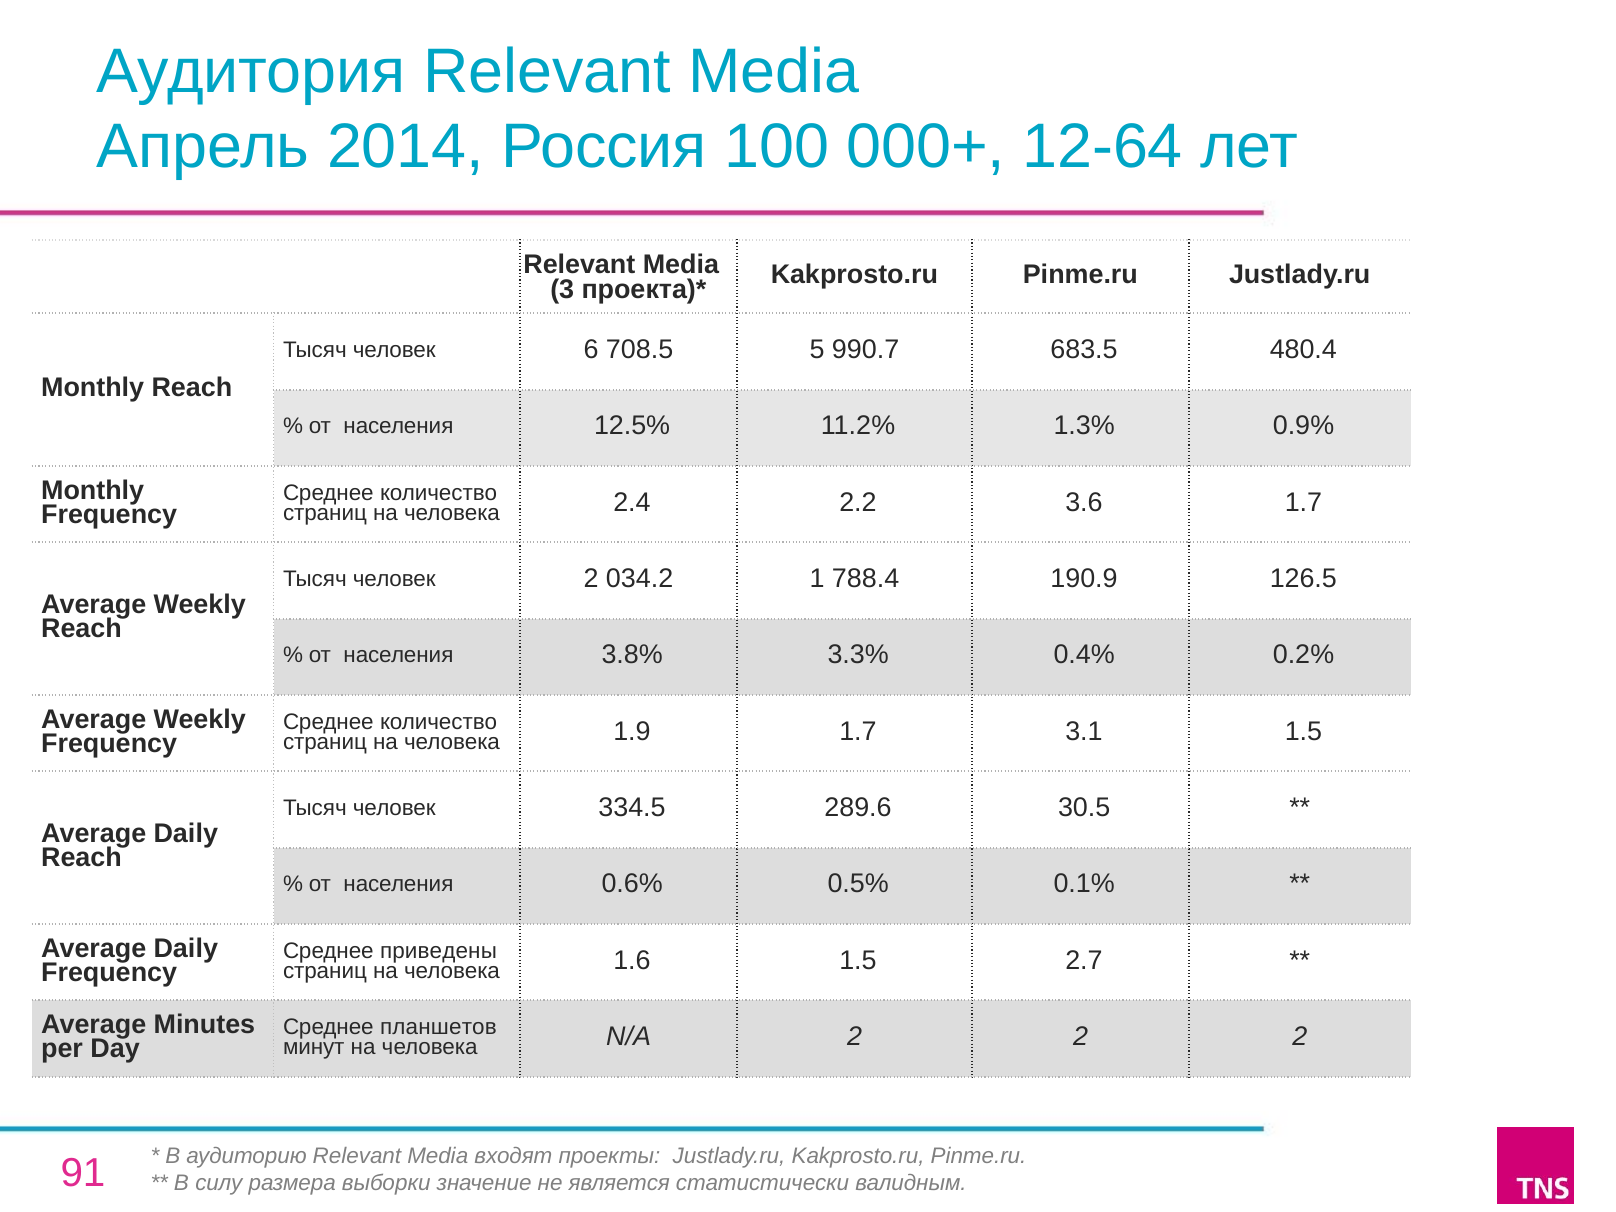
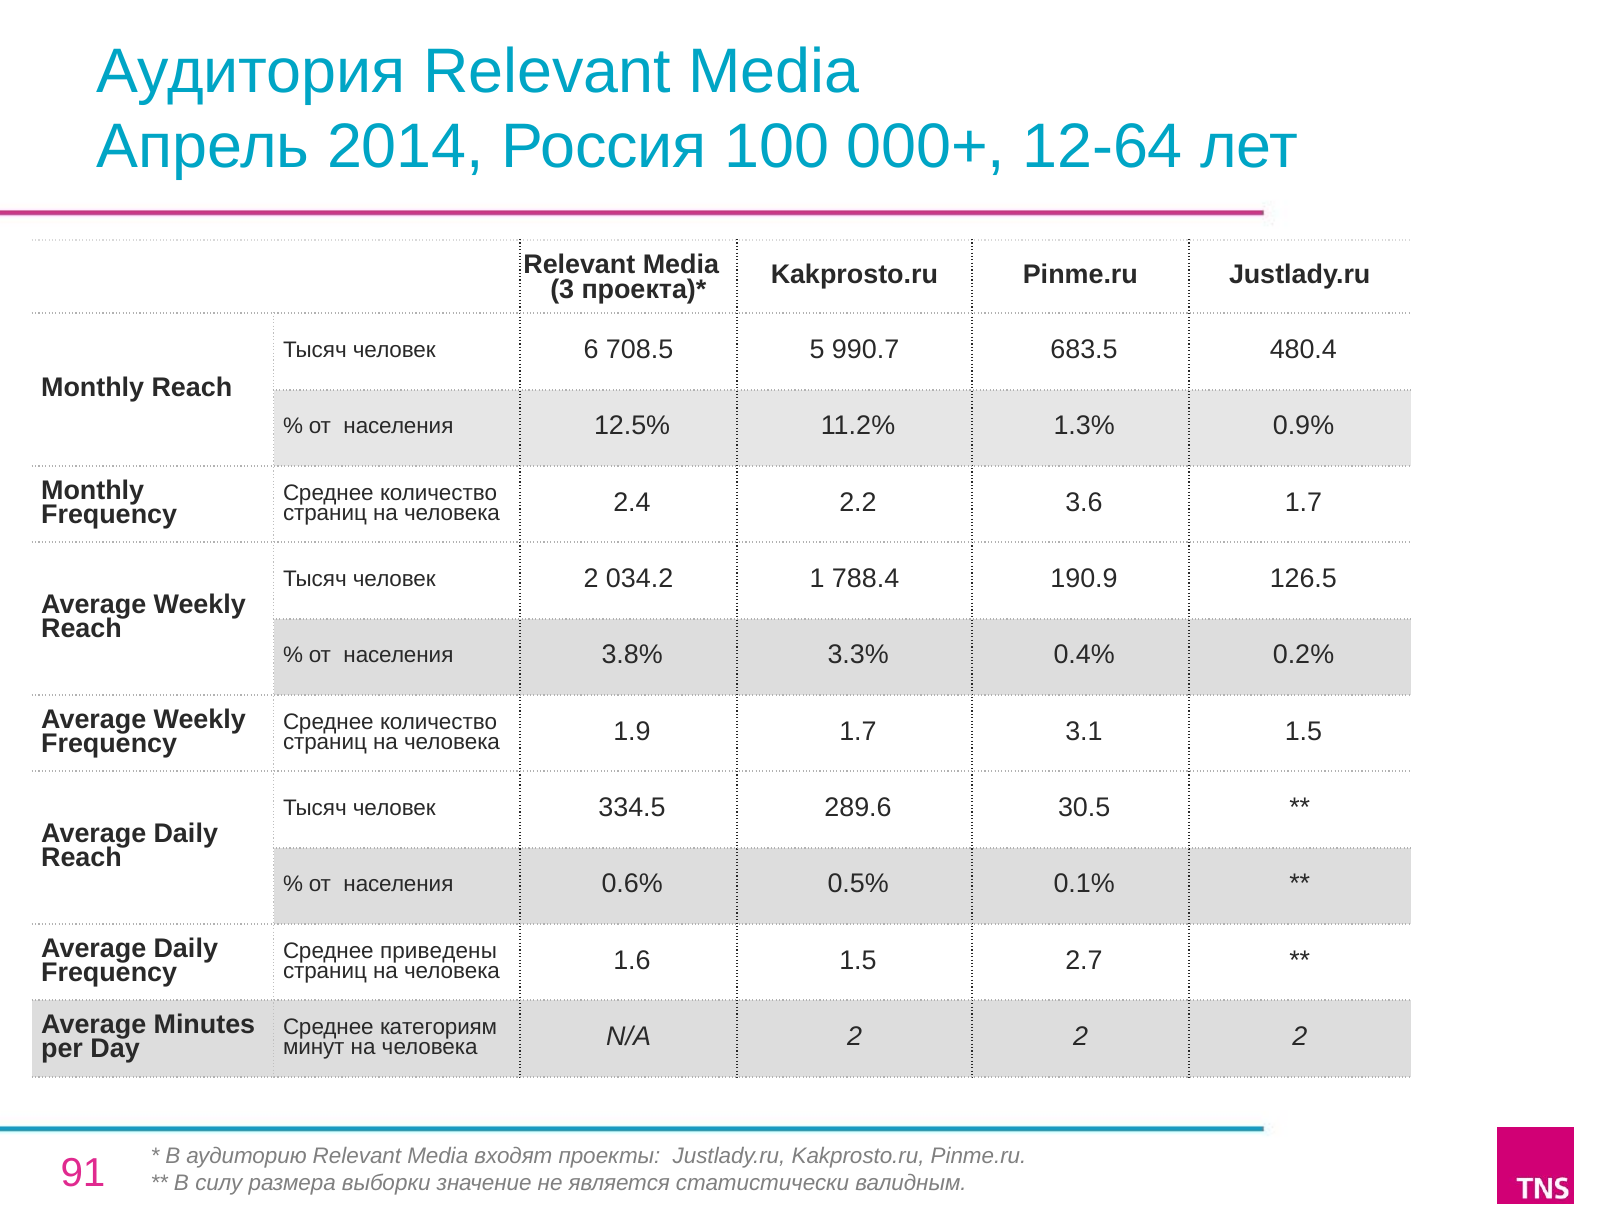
планшетов: планшетов -> категориям
